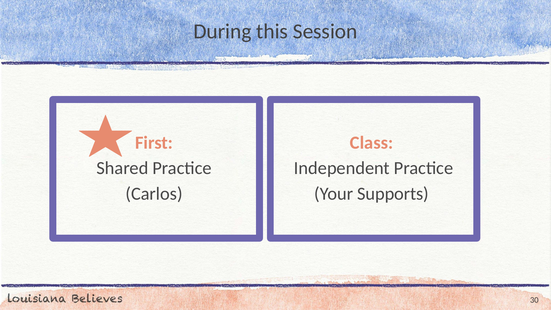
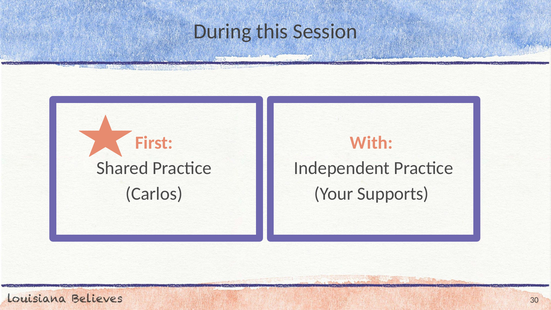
Class: Class -> With
